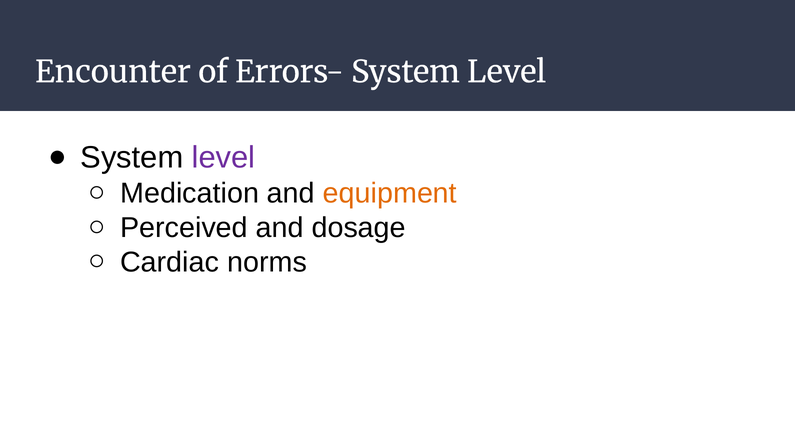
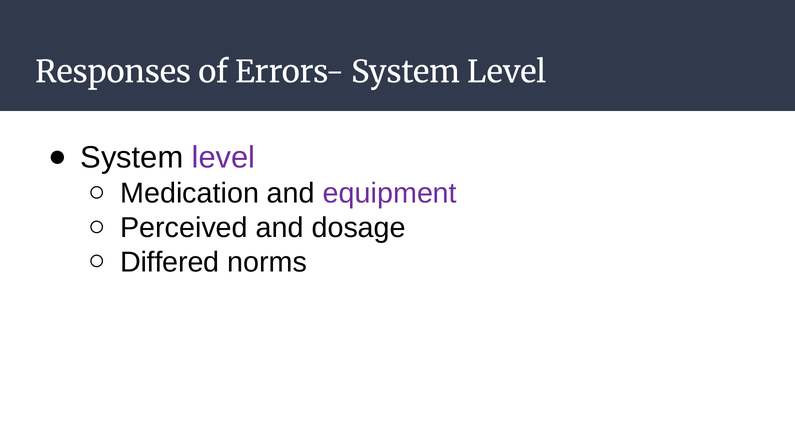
Encounter: Encounter -> Responses
equipment colour: orange -> purple
Cardiac: Cardiac -> Differed
